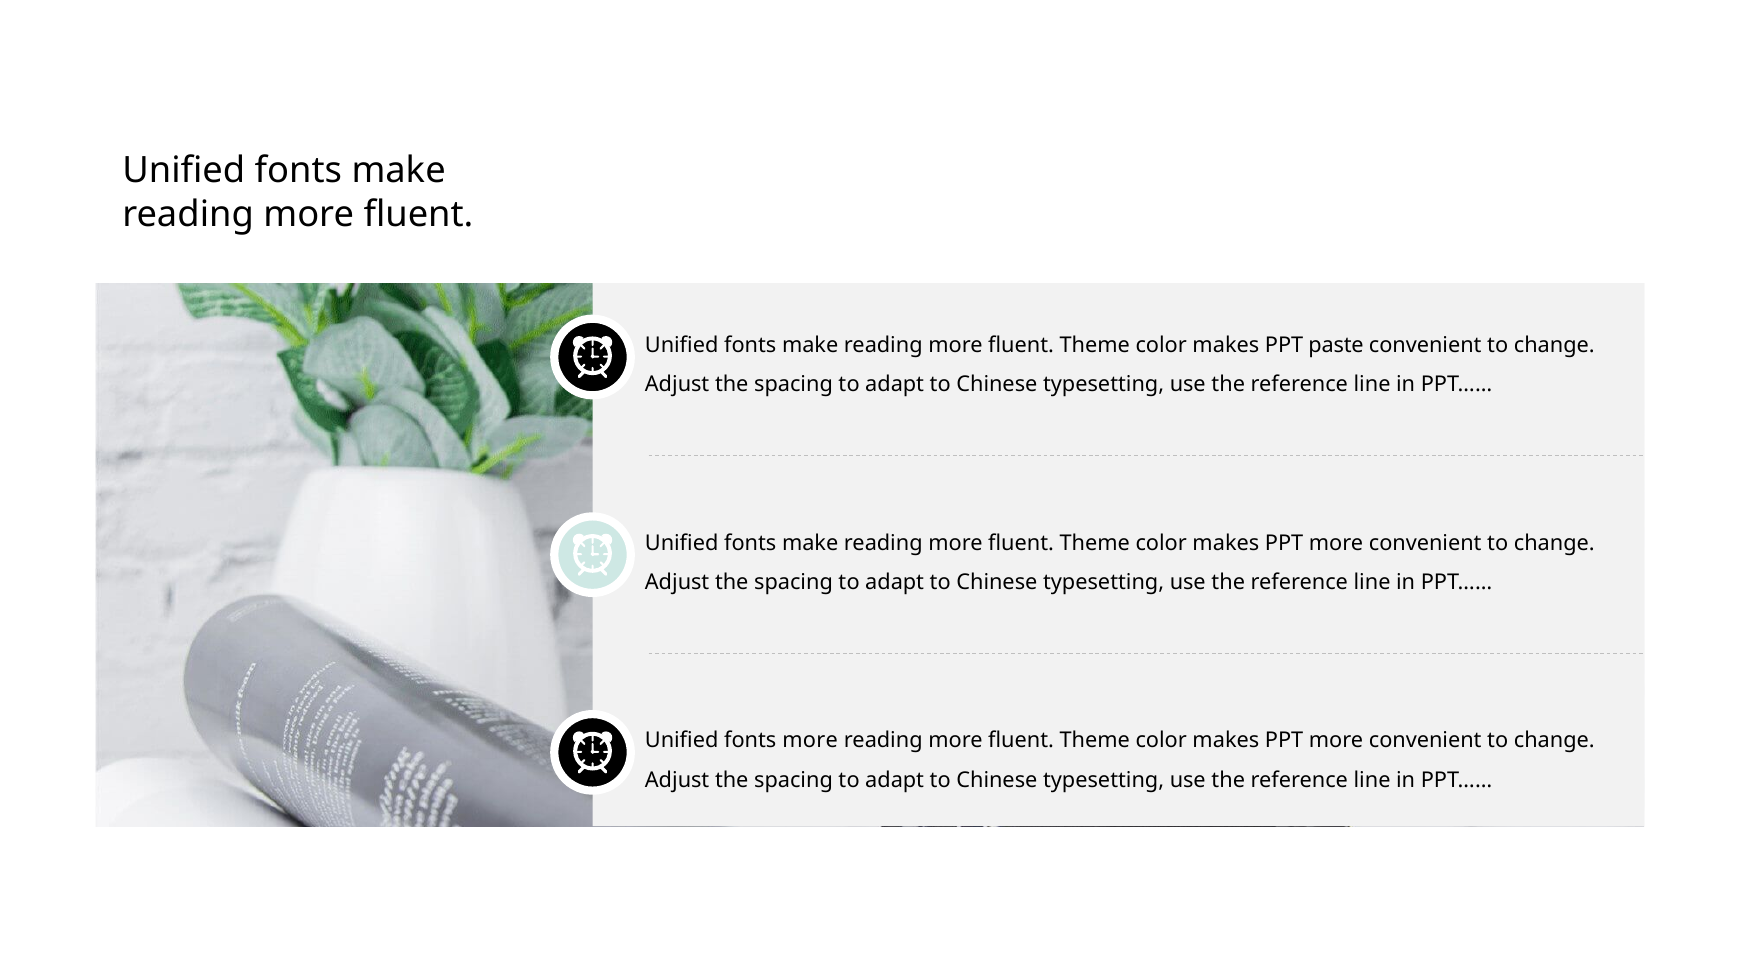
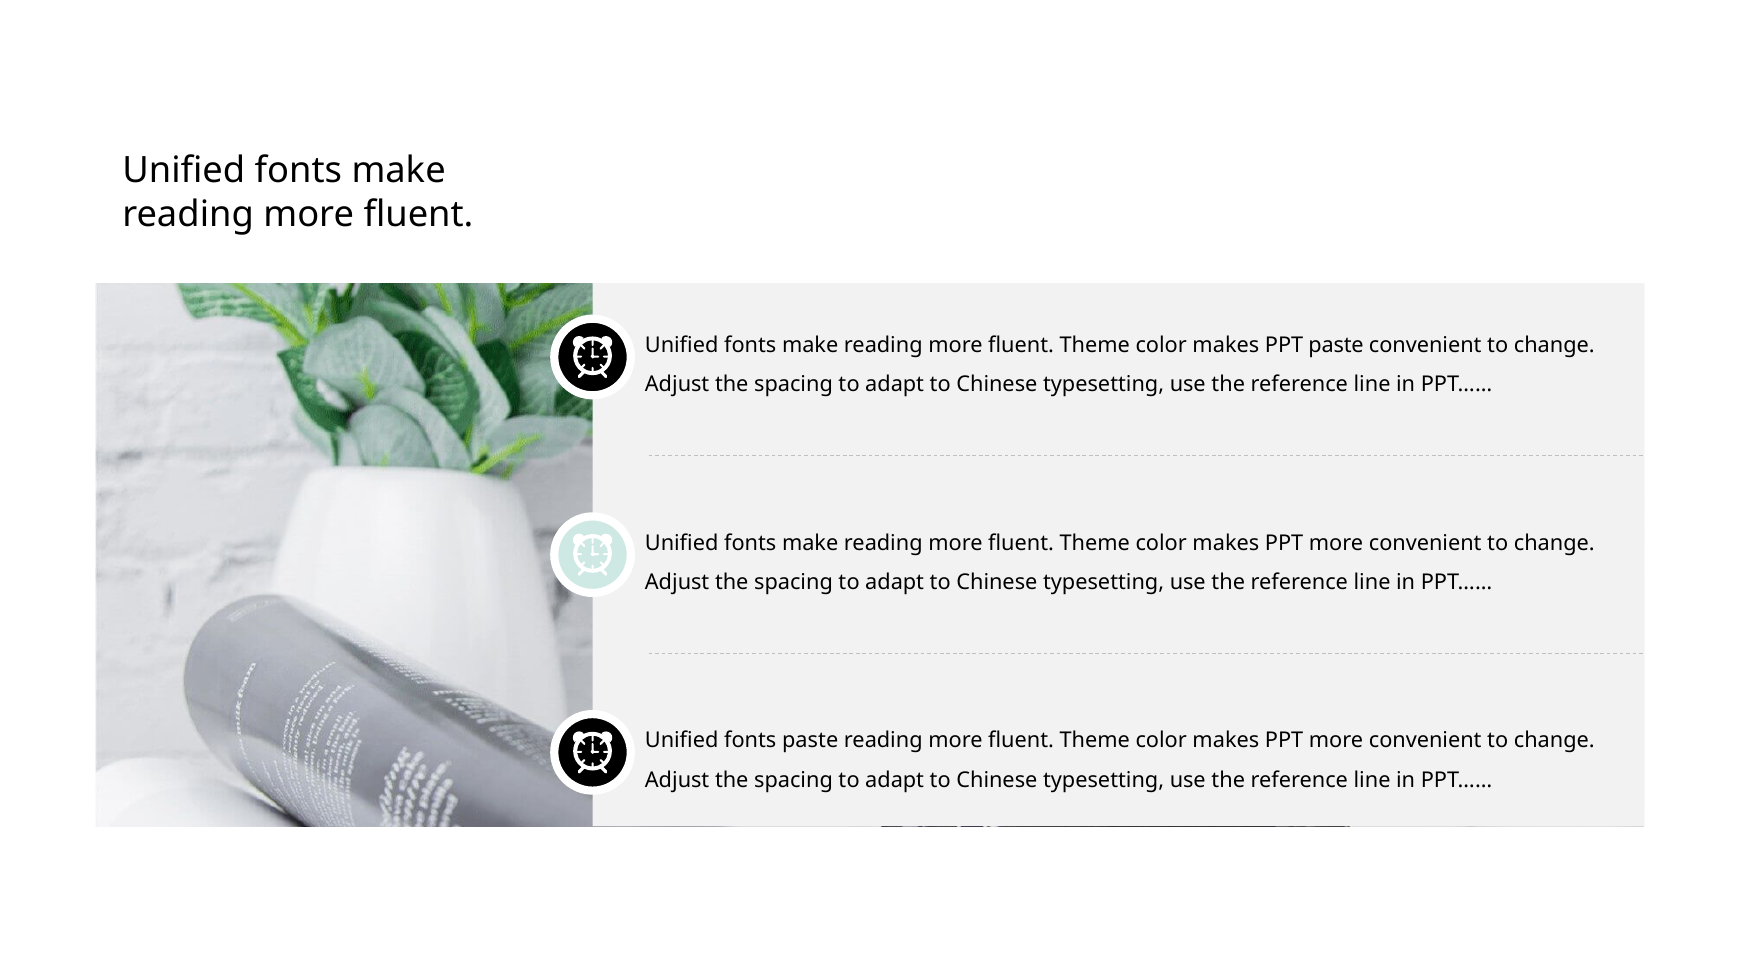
fonts more: more -> paste
